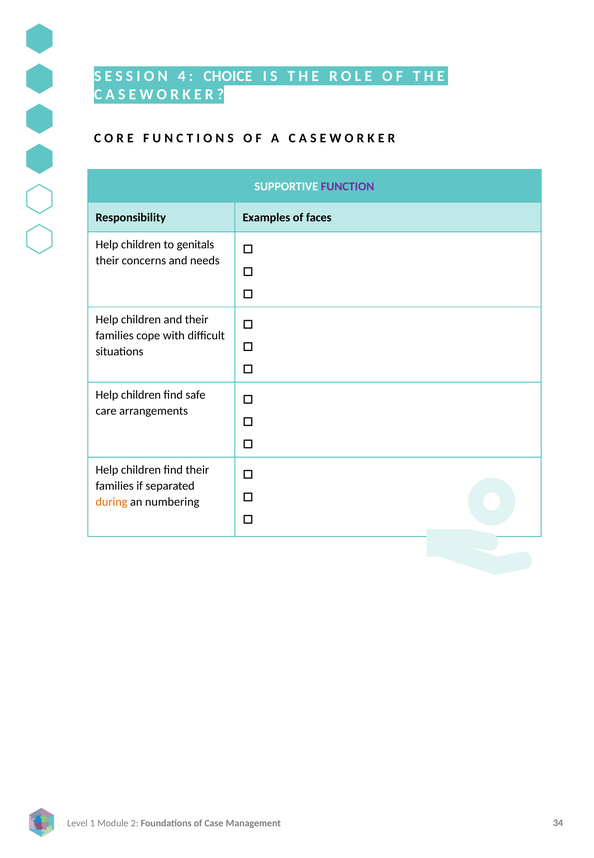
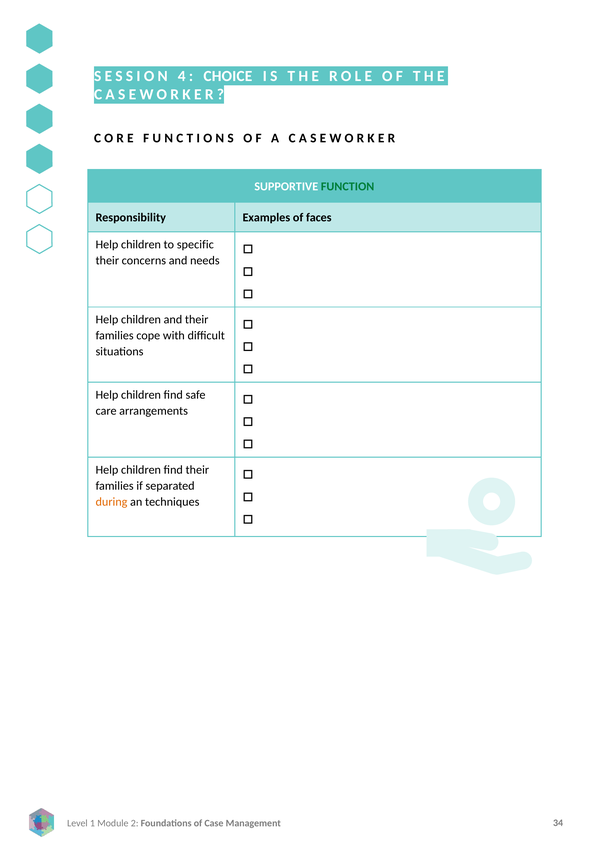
FUNCTION colour: purple -> green
genitals: genitals -> specific
numbering: numbering -> techniques
